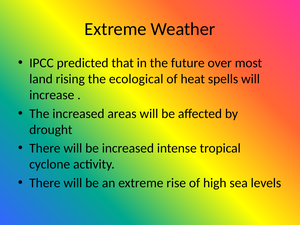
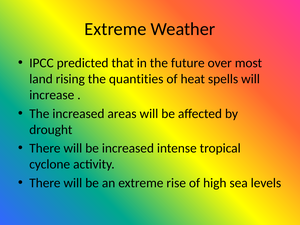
ecological: ecological -> quantities
